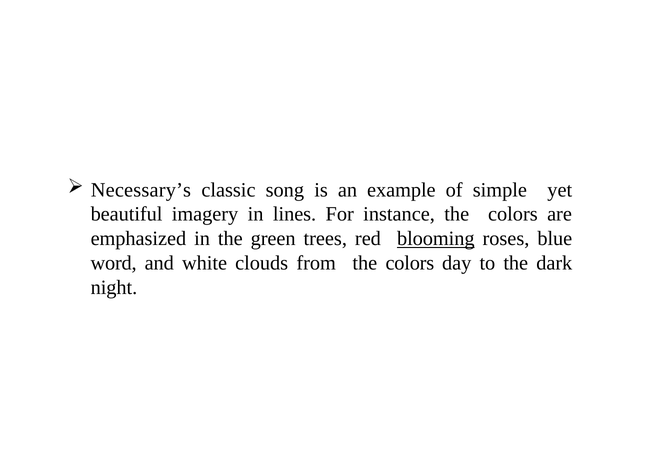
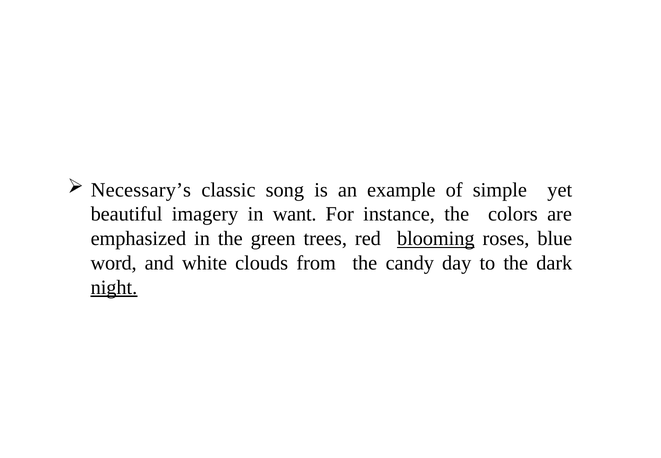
lines: lines -> want
from the colors: colors -> candy
night underline: none -> present
